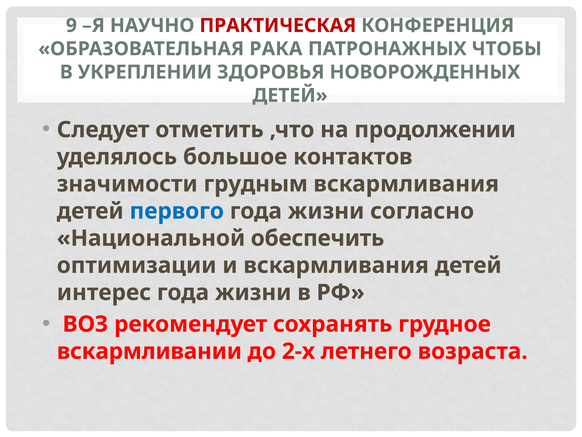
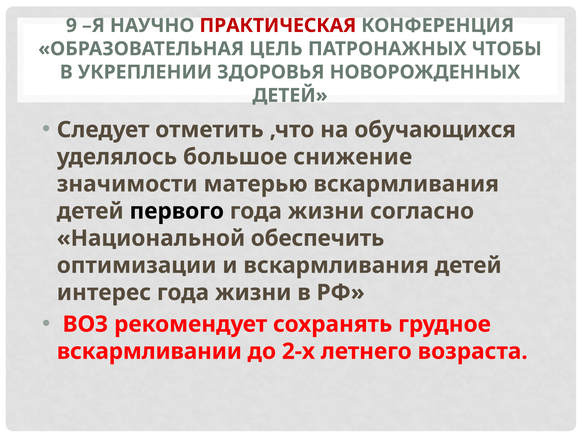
РАКА: РАКА -> ЦЕЛЬ
продолжении: продолжении -> обучающихся
контактов: контактов -> снижение
грудным: грудным -> матерью
первого colour: blue -> black
